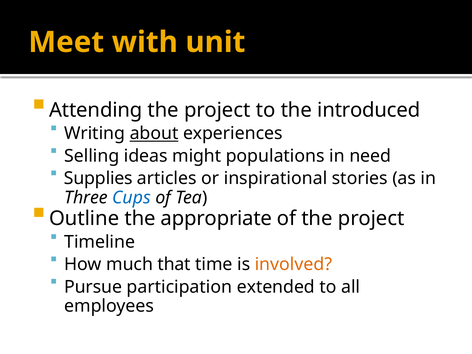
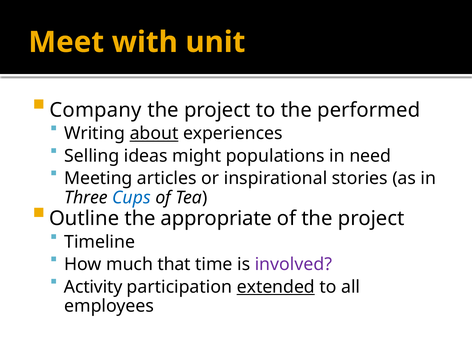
Attending: Attending -> Company
introduced: introduced -> performed
Supplies: Supplies -> Meeting
involved colour: orange -> purple
Pursue: Pursue -> Activity
extended underline: none -> present
